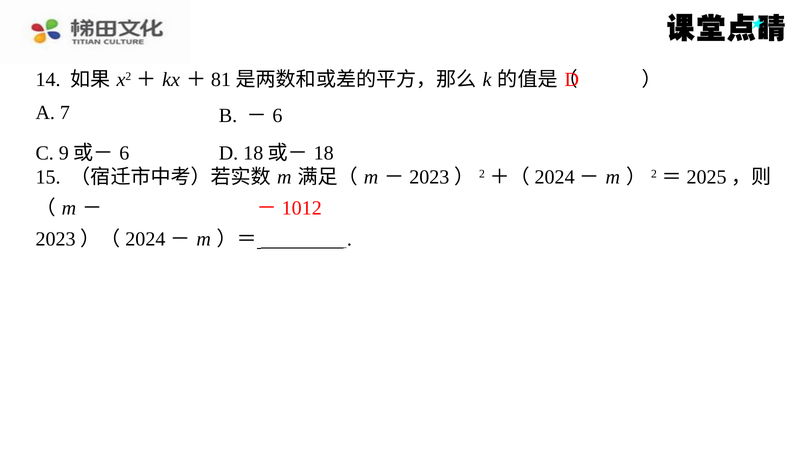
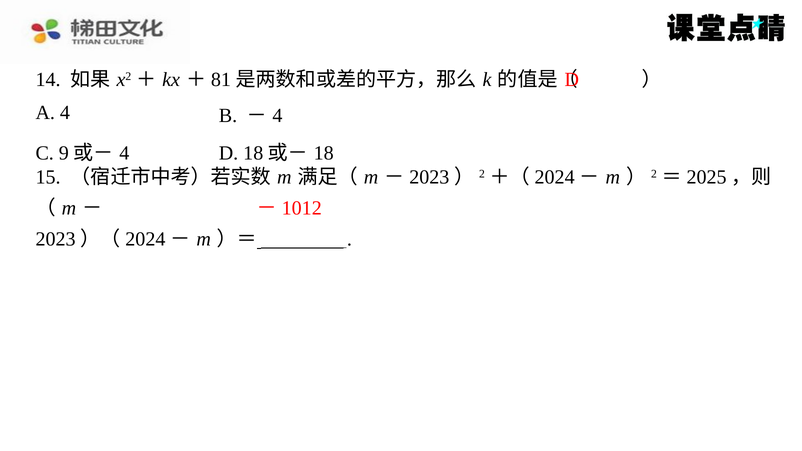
A 7: 7 -> 4
6 at (277, 116): 6 -> 4
6 at (124, 153): 6 -> 4
